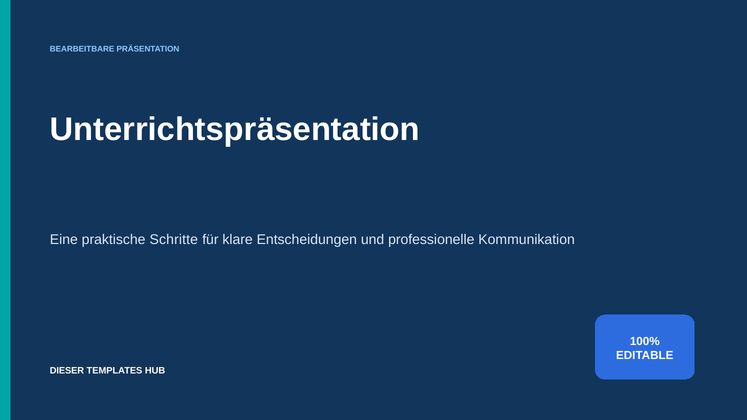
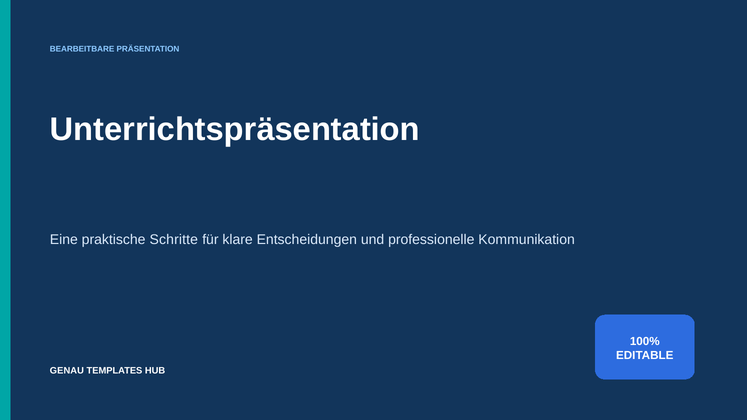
DIESER: DIESER -> GENAU
